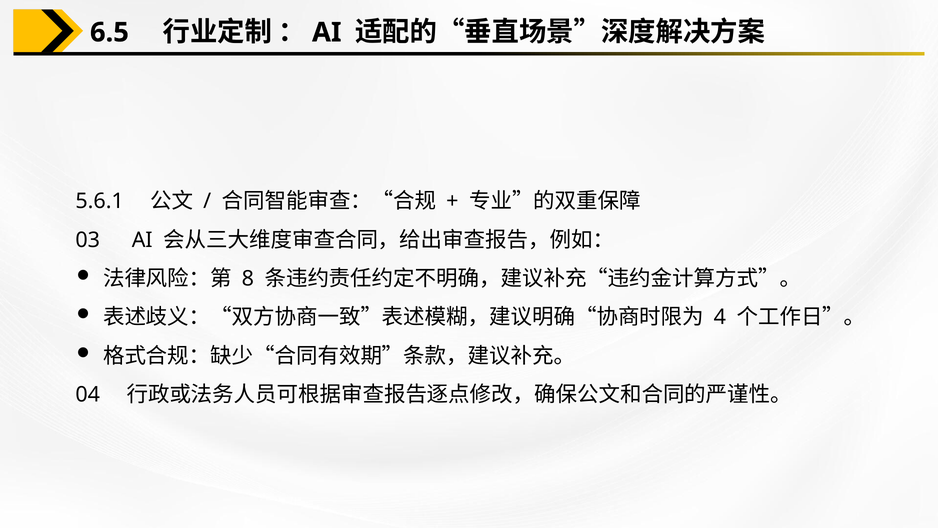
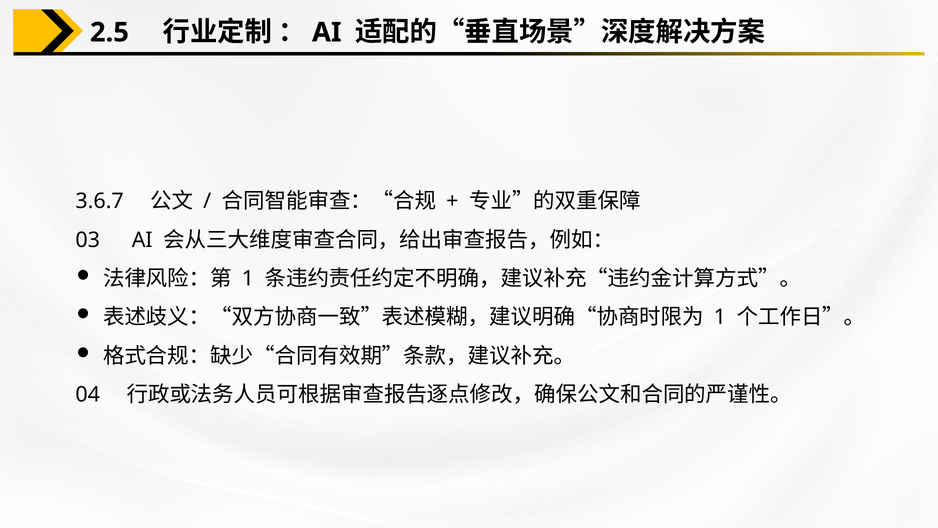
6.5: 6.5 -> 2.5
5.6.1: 5.6.1 -> 3.6.7
8 at (248, 278): 8 -> 1
4 at (720, 317): 4 -> 1
